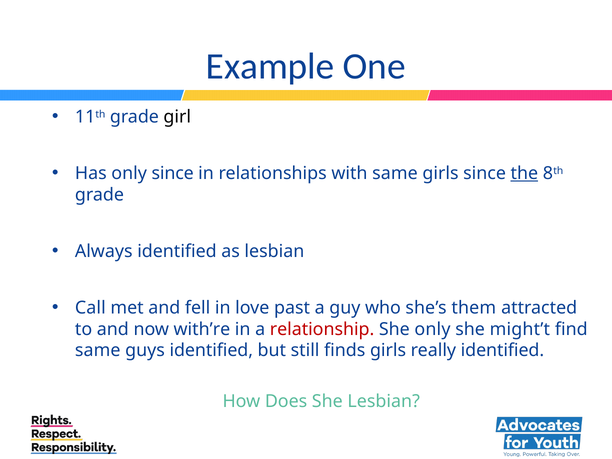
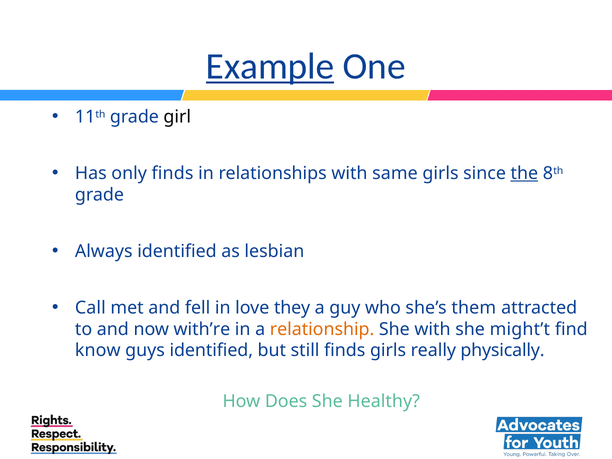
Example underline: none -> present
only since: since -> finds
past: past -> they
relationship colour: red -> orange
She only: only -> with
same at (98, 351): same -> know
really identified: identified -> physically
She Lesbian: Lesbian -> Healthy
